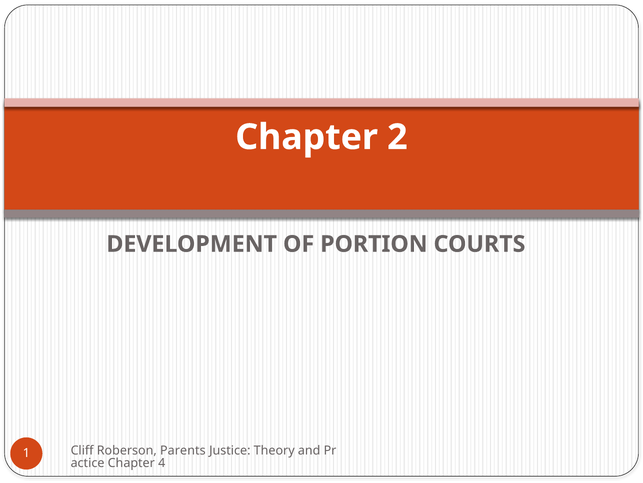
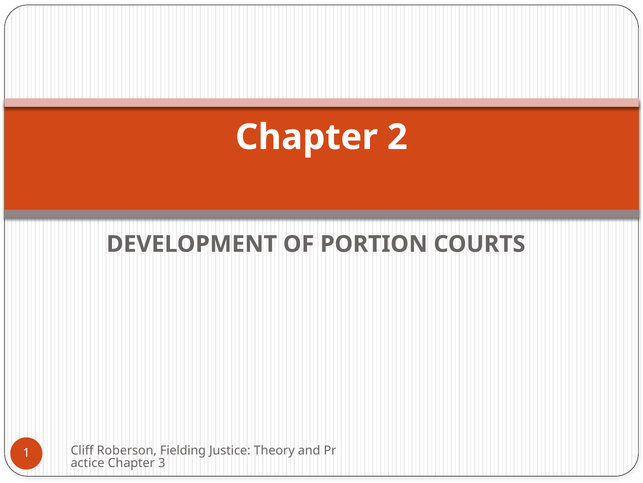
Parents: Parents -> Fielding
4: 4 -> 3
